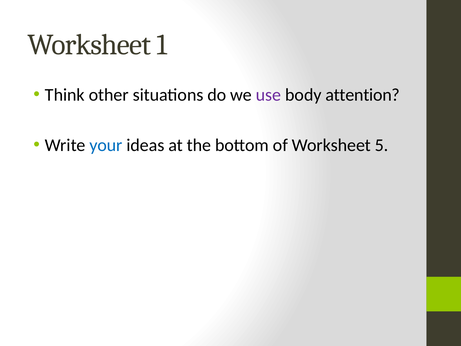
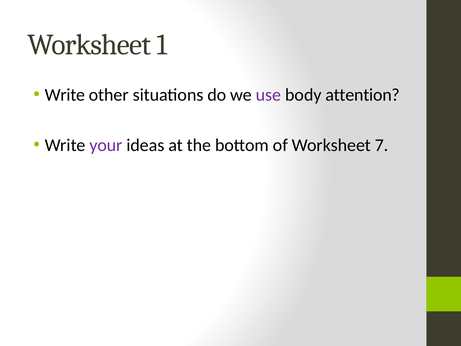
Think at (65, 95): Think -> Write
your colour: blue -> purple
5: 5 -> 7
